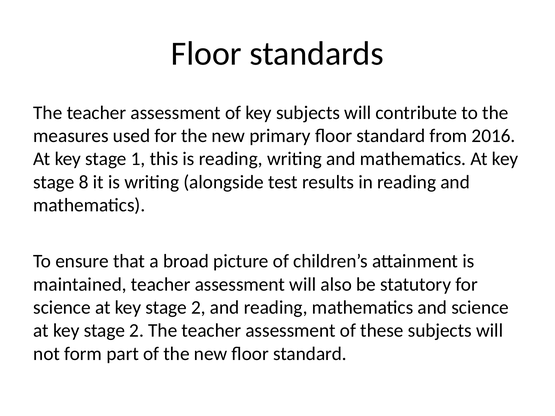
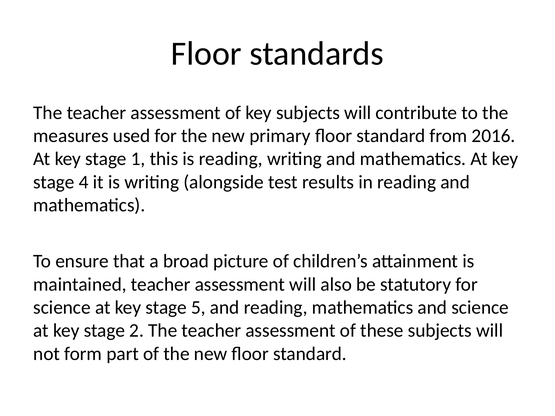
8: 8 -> 4
2 at (198, 308): 2 -> 5
